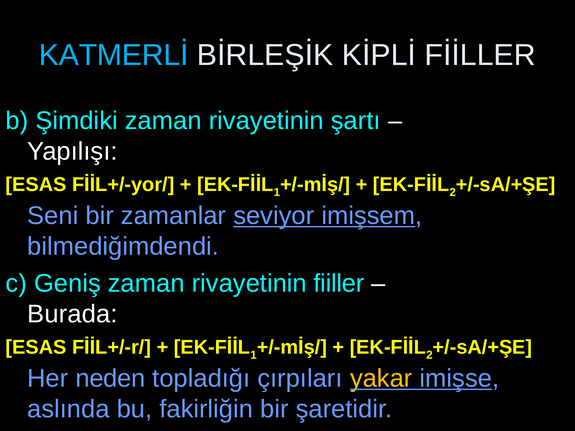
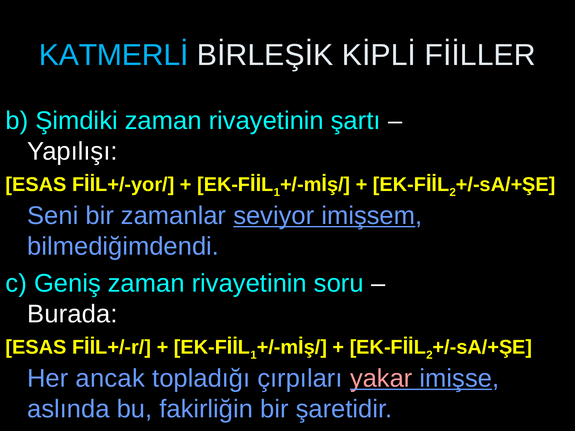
fiiller: fiiller -> soru
neden: neden -> ancak
yakar colour: yellow -> pink
